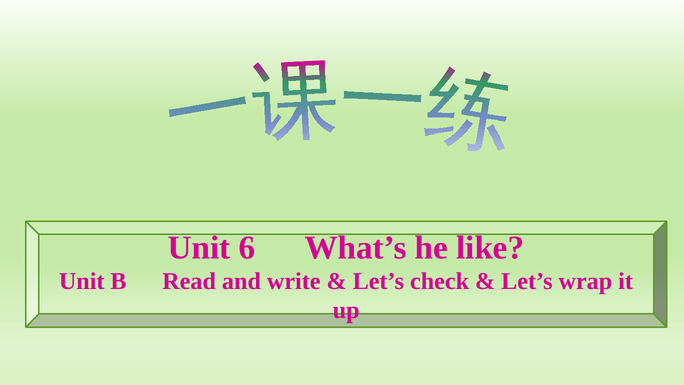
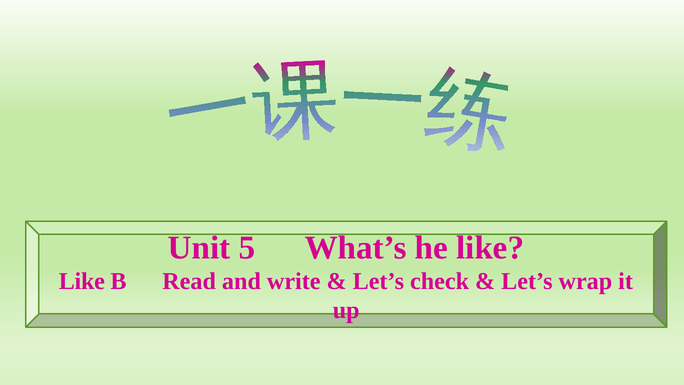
6: 6 -> 5
Unit at (82, 281): Unit -> Like
